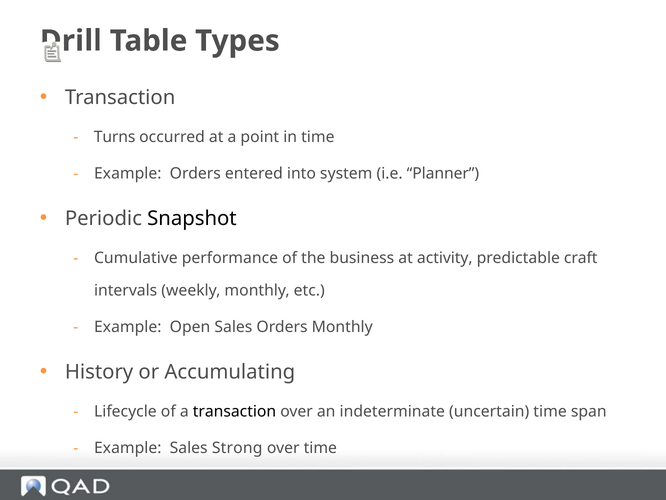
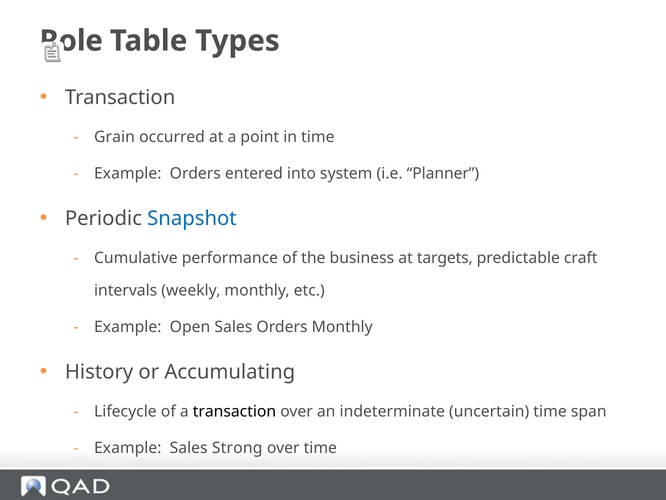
Drill: Drill -> Role
Turns: Turns -> Grain
Snapshot colour: black -> blue
activity: activity -> targets
